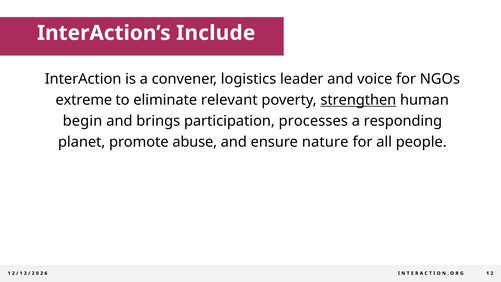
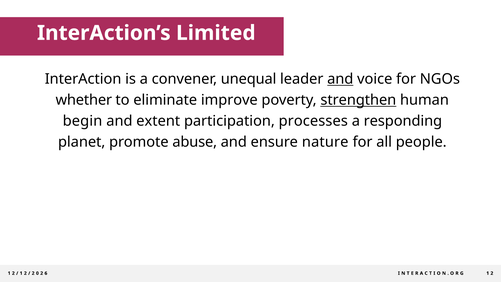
Include: Include -> Limited
logistics: logistics -> unequal
and at (340, 79) underline: none -> present
extreme: extreme -> whether
relevant: relevant -> improve
brings: brings -> extent
